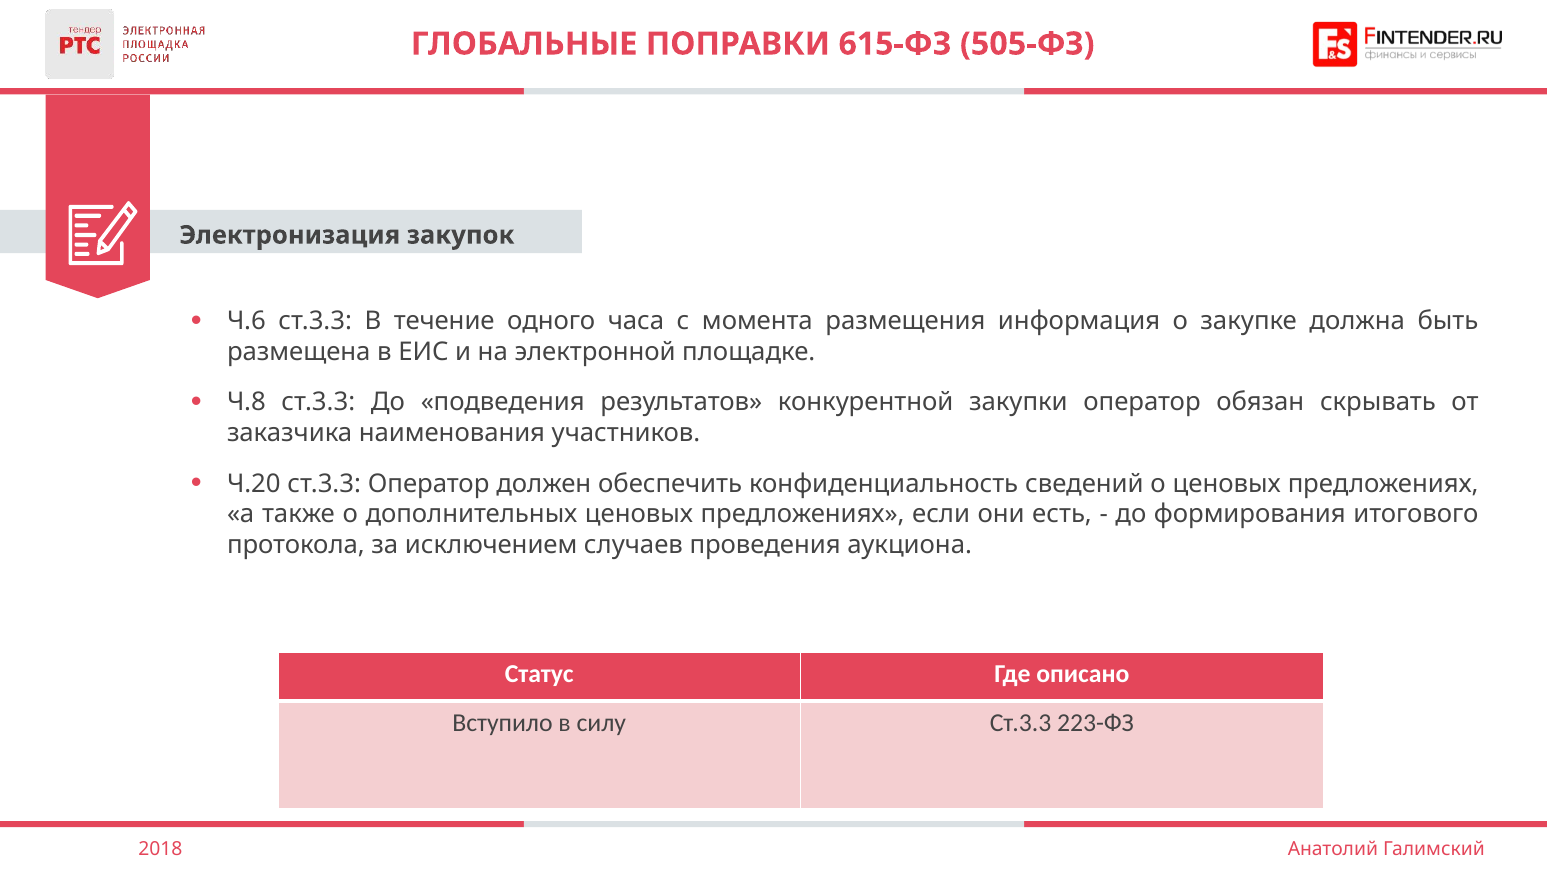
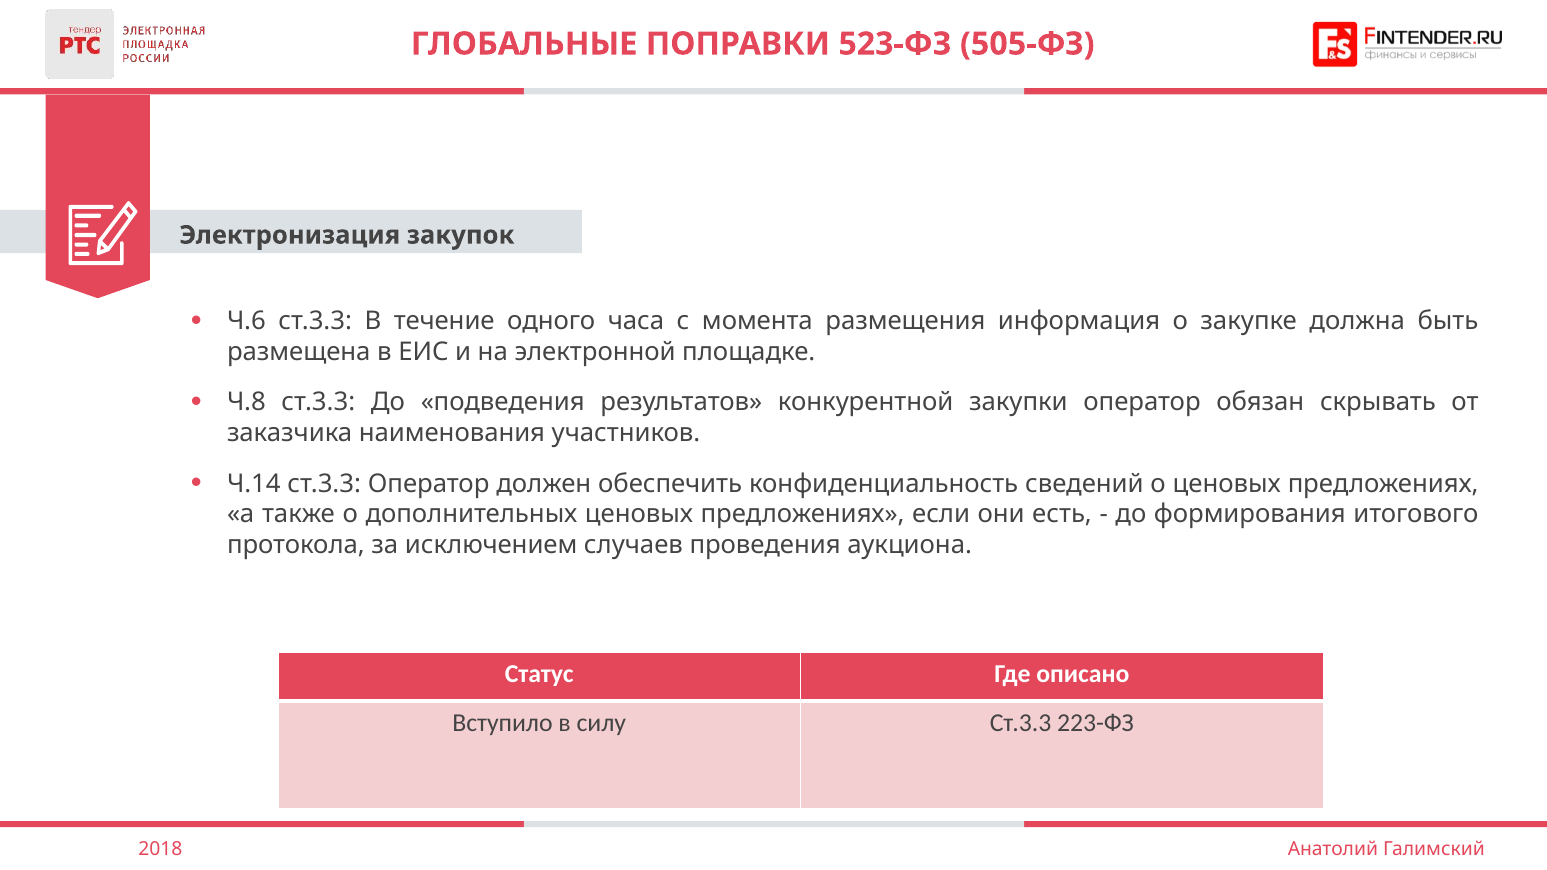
615-ФЗ: 615-ФЗ -> 523-ФЗ
Ч.20: Ч.20 -> Ч.14
